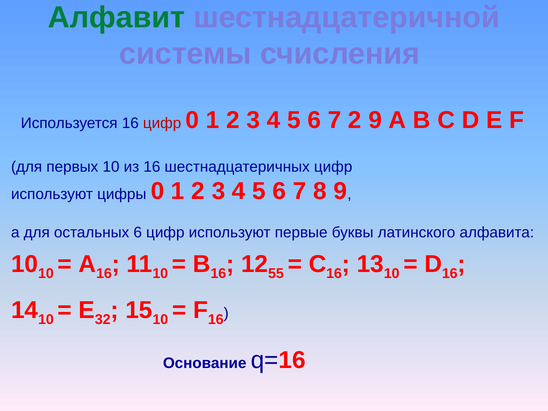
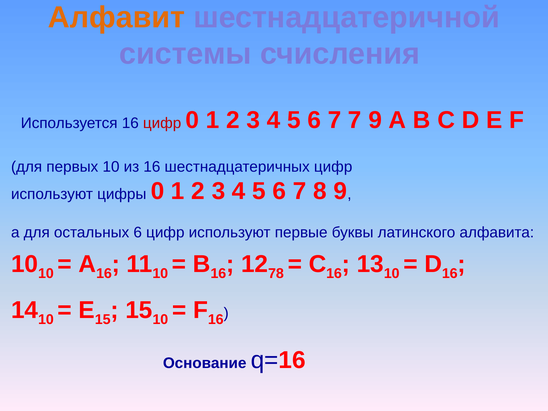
Алфавит colour: green -> orange
7 2: 2 -> 7
55: 55 -> 78
E 32: 32 -> 15
